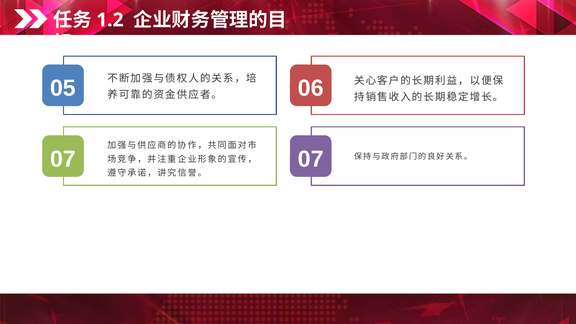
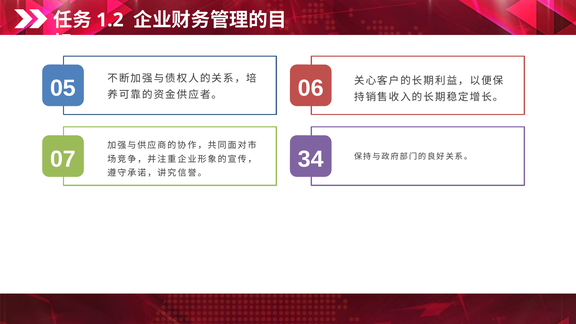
07 07: 07 -> 34
